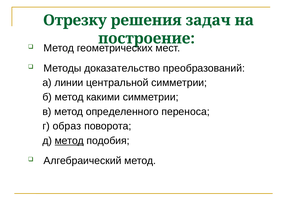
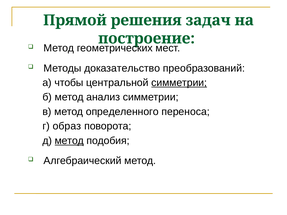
Отрезку: Отрезку -> Прямой
линии: линии -> чтобы
симметрии at (179, 83) underline: none -> present
какими: какими -> анализ
